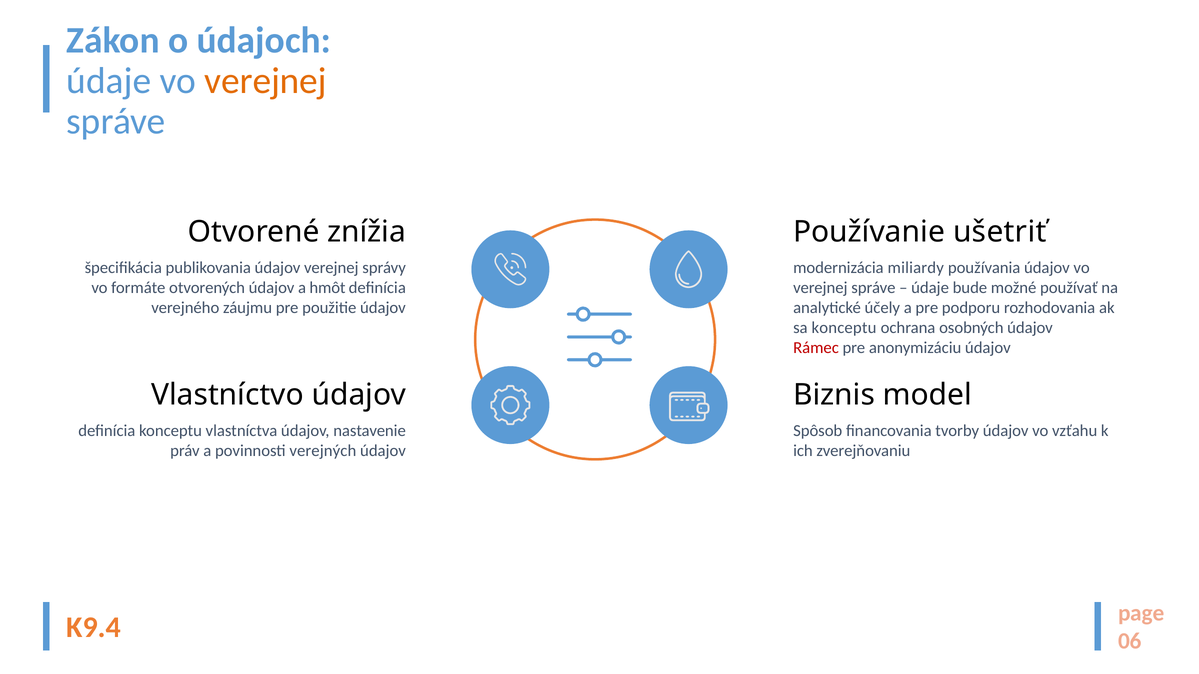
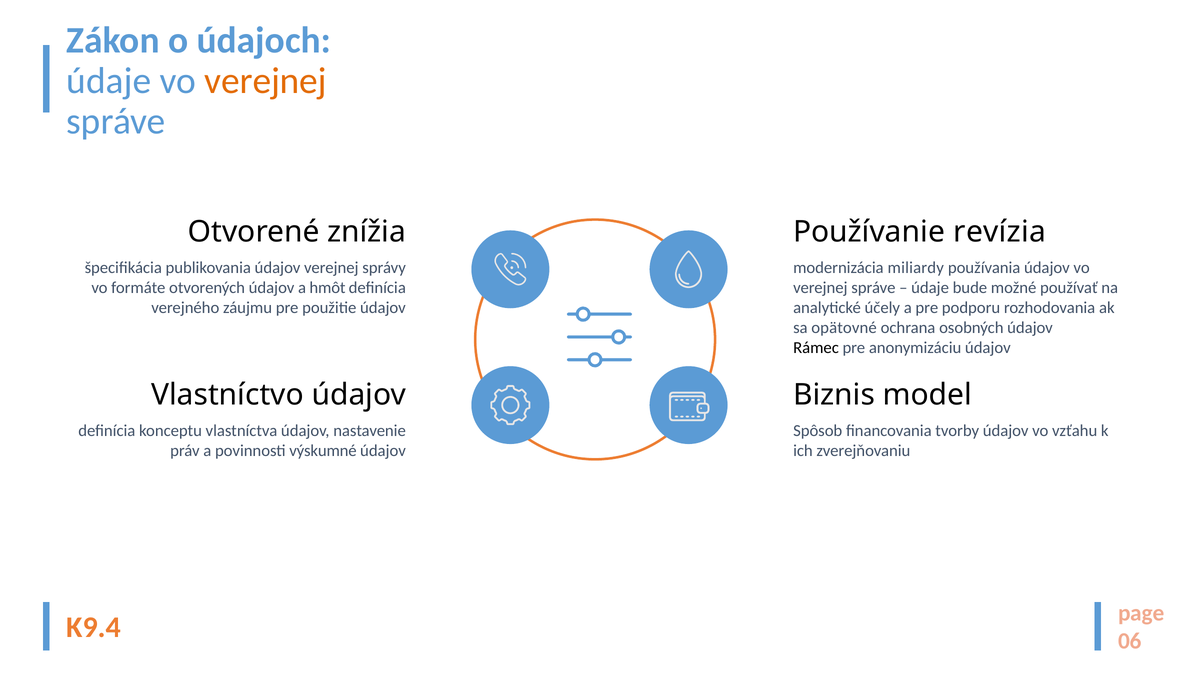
ušetriť: ušetriť -> revízia
sa konceptu: konceptu -> opätovné
Rámec colour: red -> black
verejných: verejných -> výskumné
